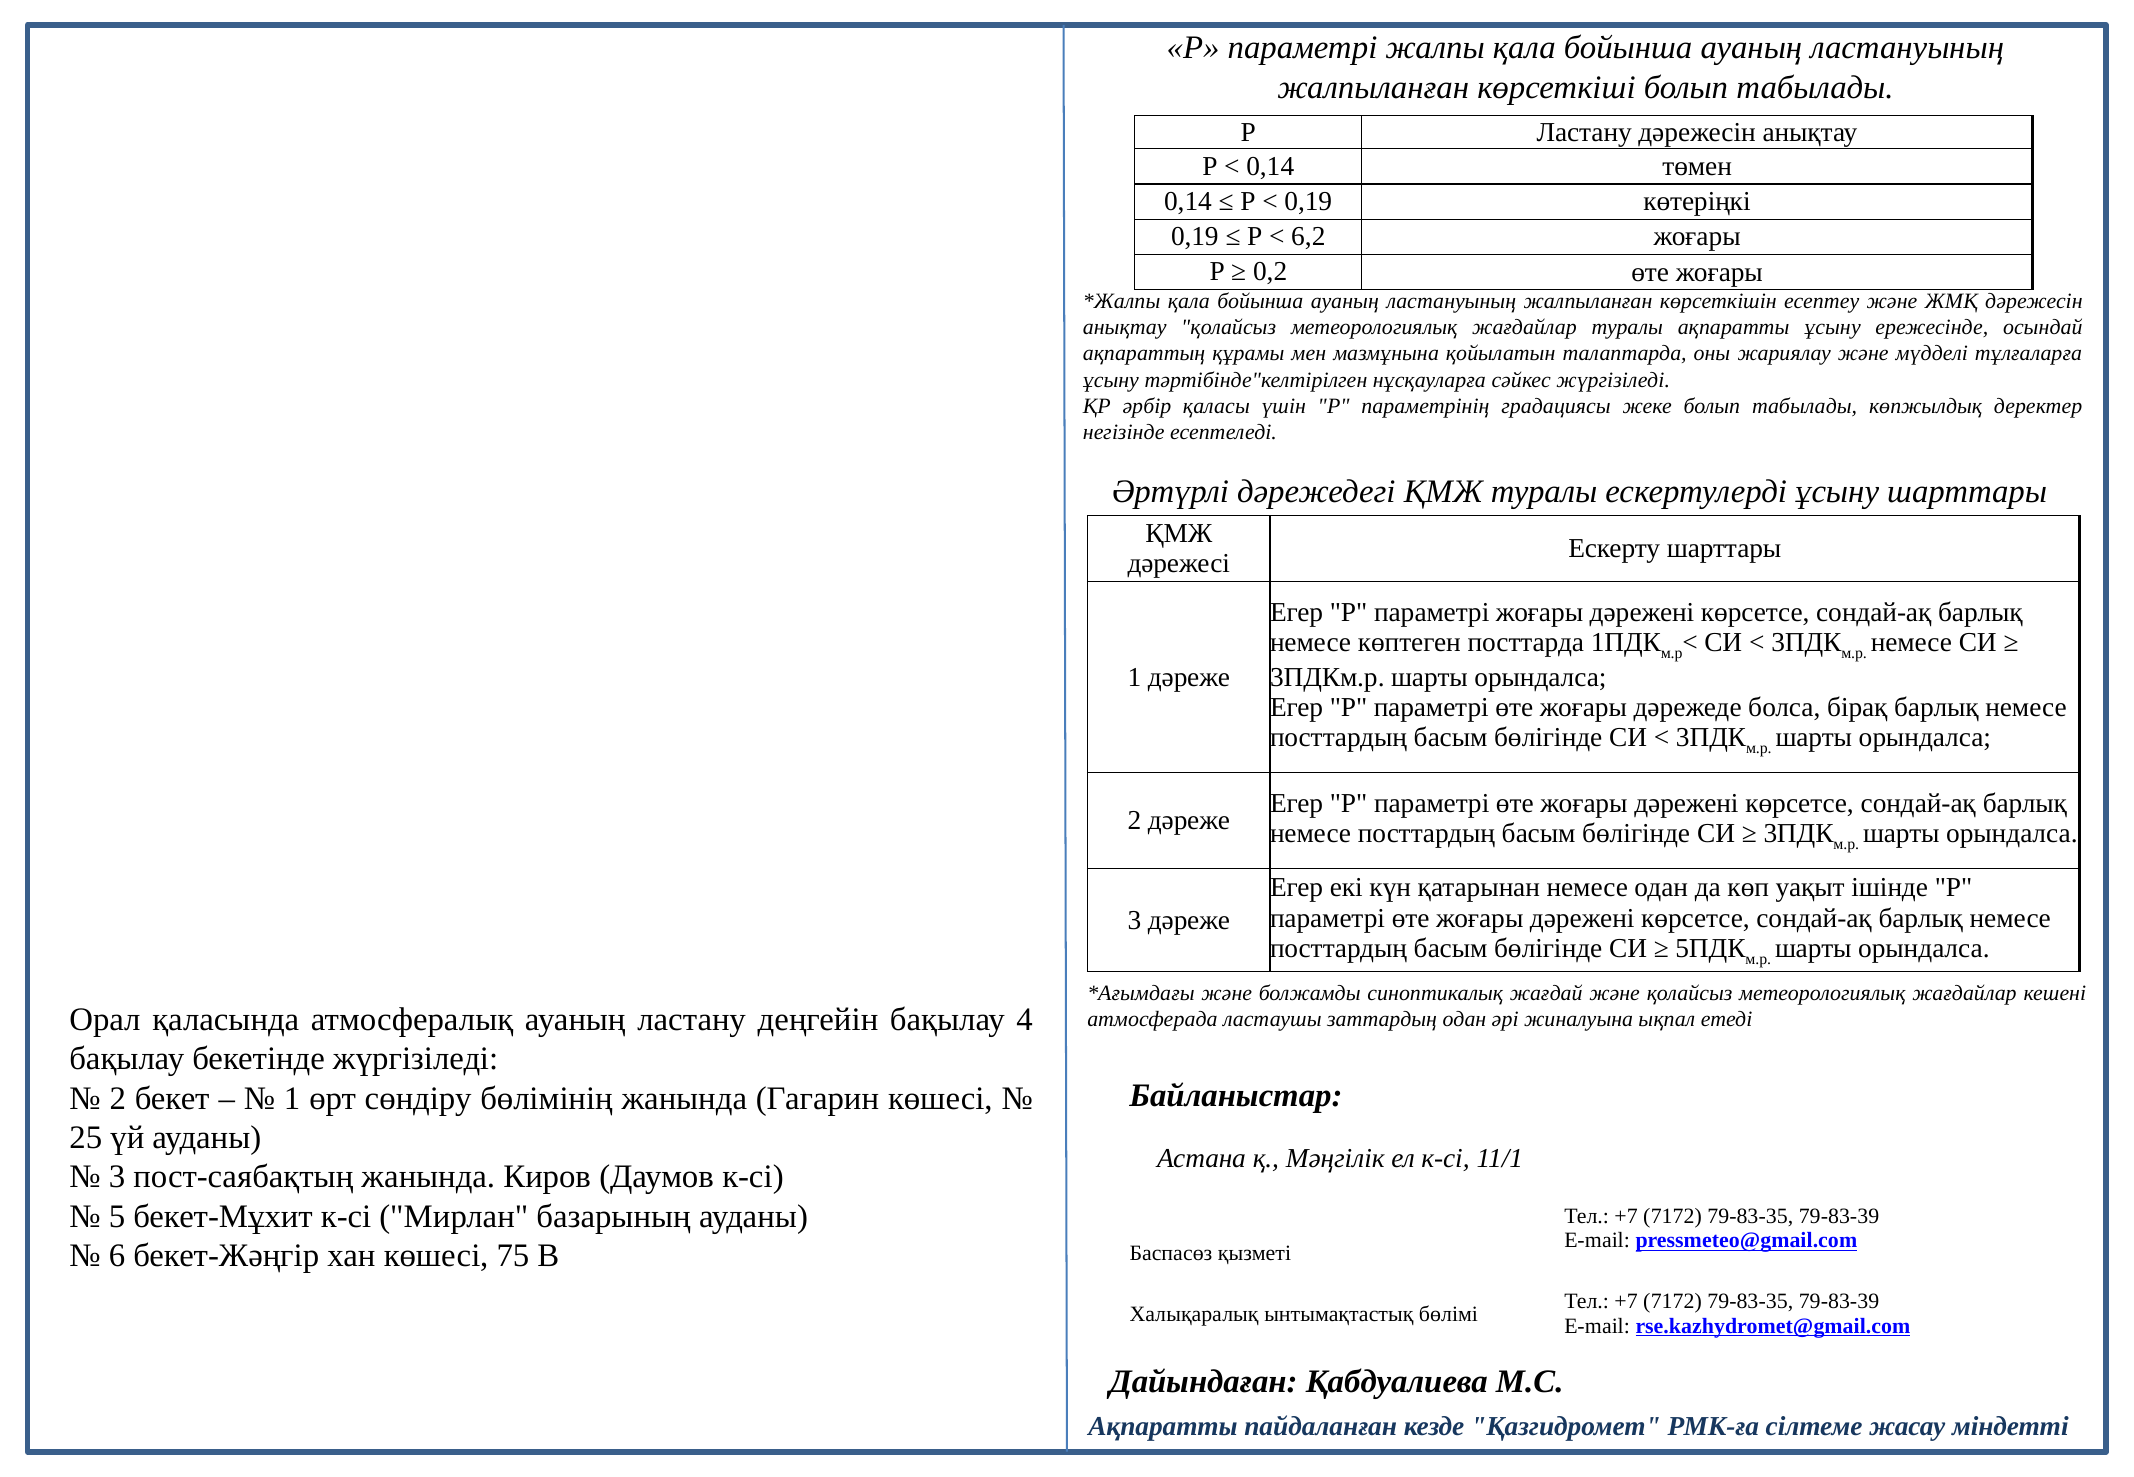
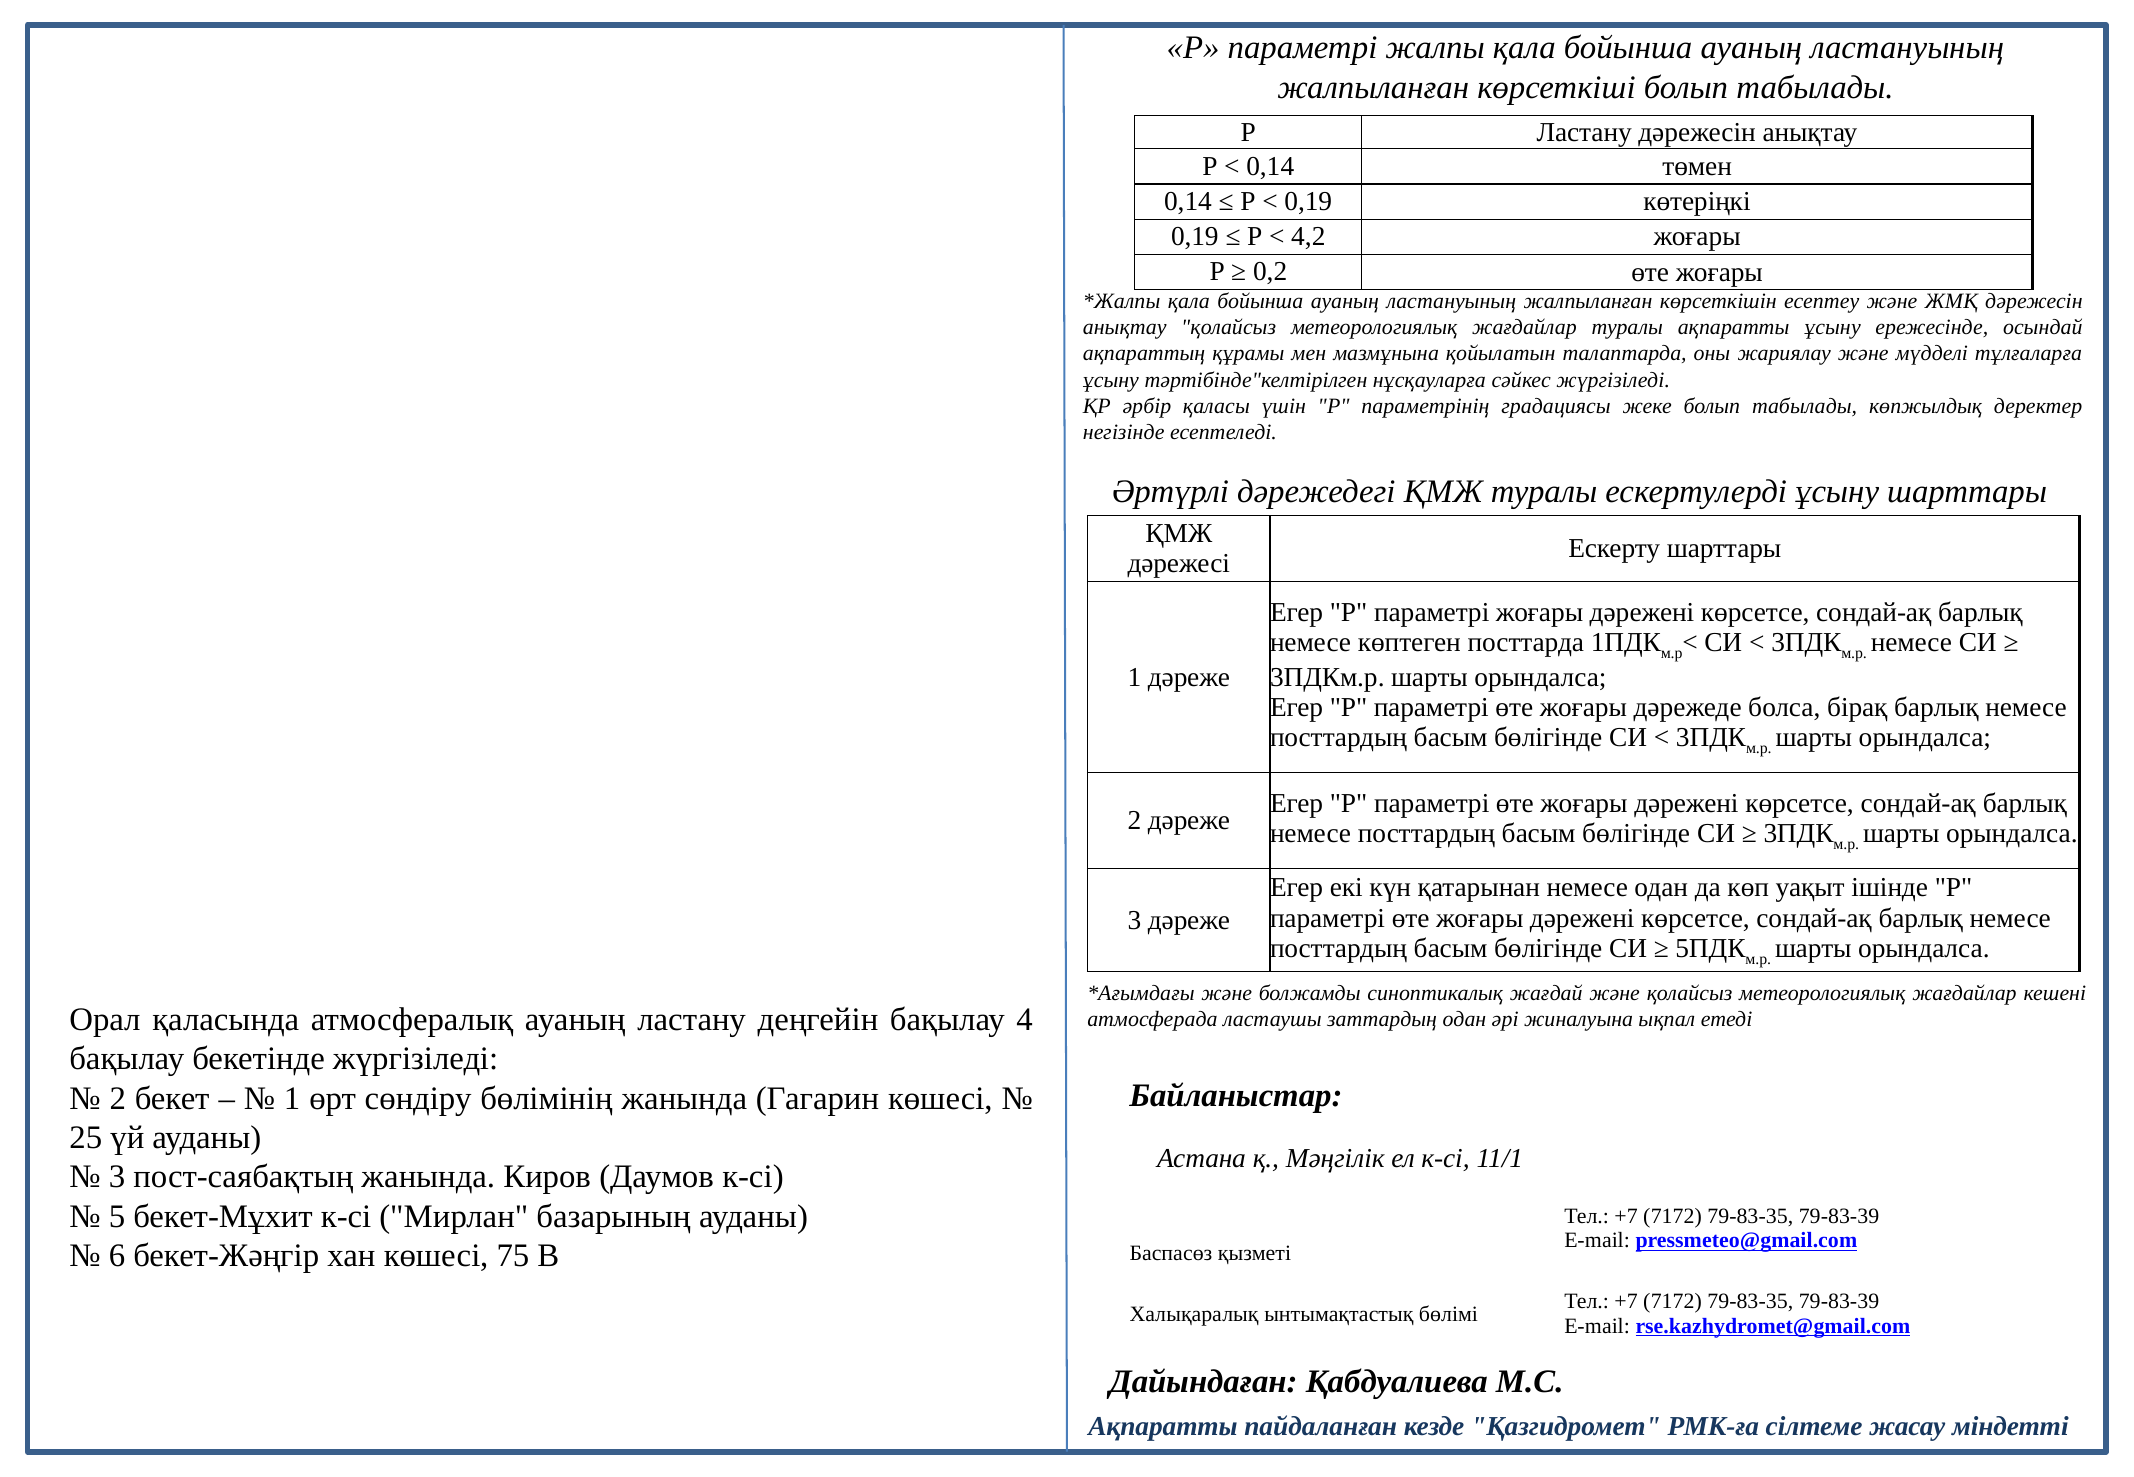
6,2: 6,2 -> 4,2
